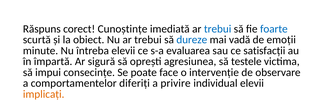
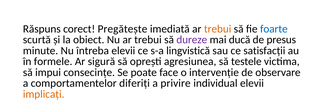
Cunoștințe: Cunoștințe -> Pregătește
trebui at (218, 29) colour: blue -> orange
dureze colour: blue -> purple
vadă: vadă -> ducă
emoții: emoții -> presus
evaluarea: evaluarea -> lingvistică
împartă: împartă -> formele
